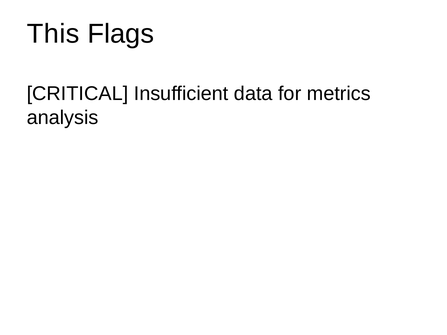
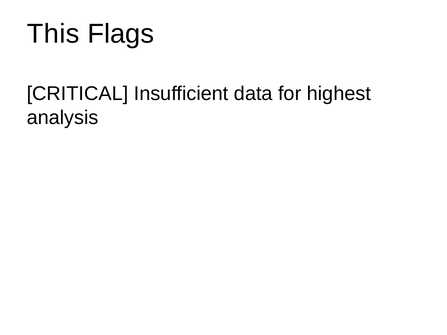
metrics: metrics -> highest
